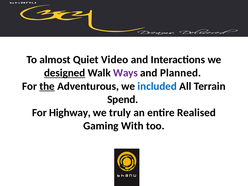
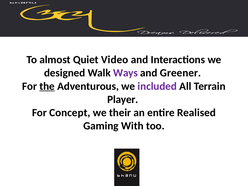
designed underline: present -> none
Planned: Planned -> Greener
included colour: blue -> purple
Spend: Spend -> Player
Highway: Highway -> Concept
truly: truly -> their
